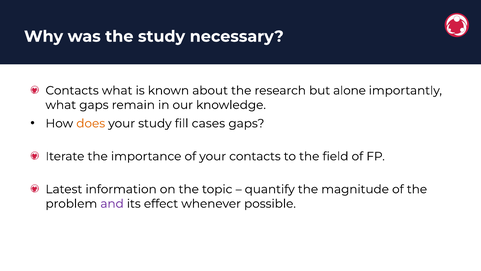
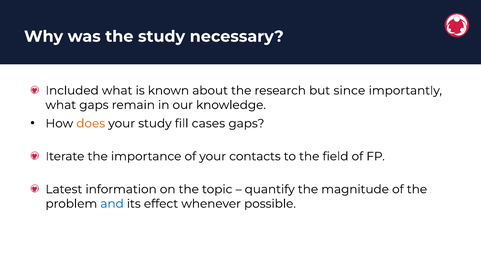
Contacts at (72, 90): Contacts -> Included
alone: alone -> since
and colour: purple -> blue
